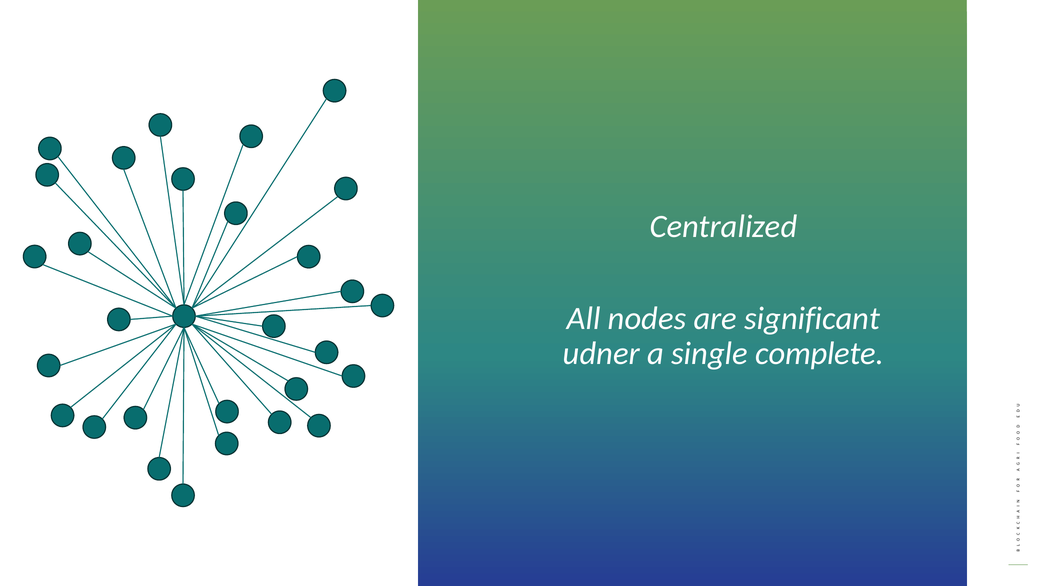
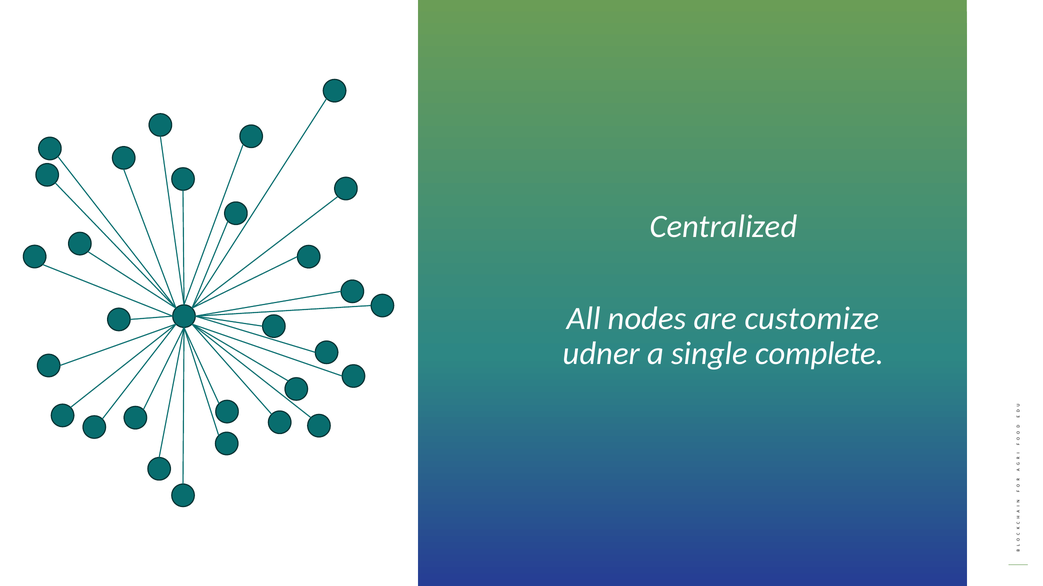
significant: significant -> customize
